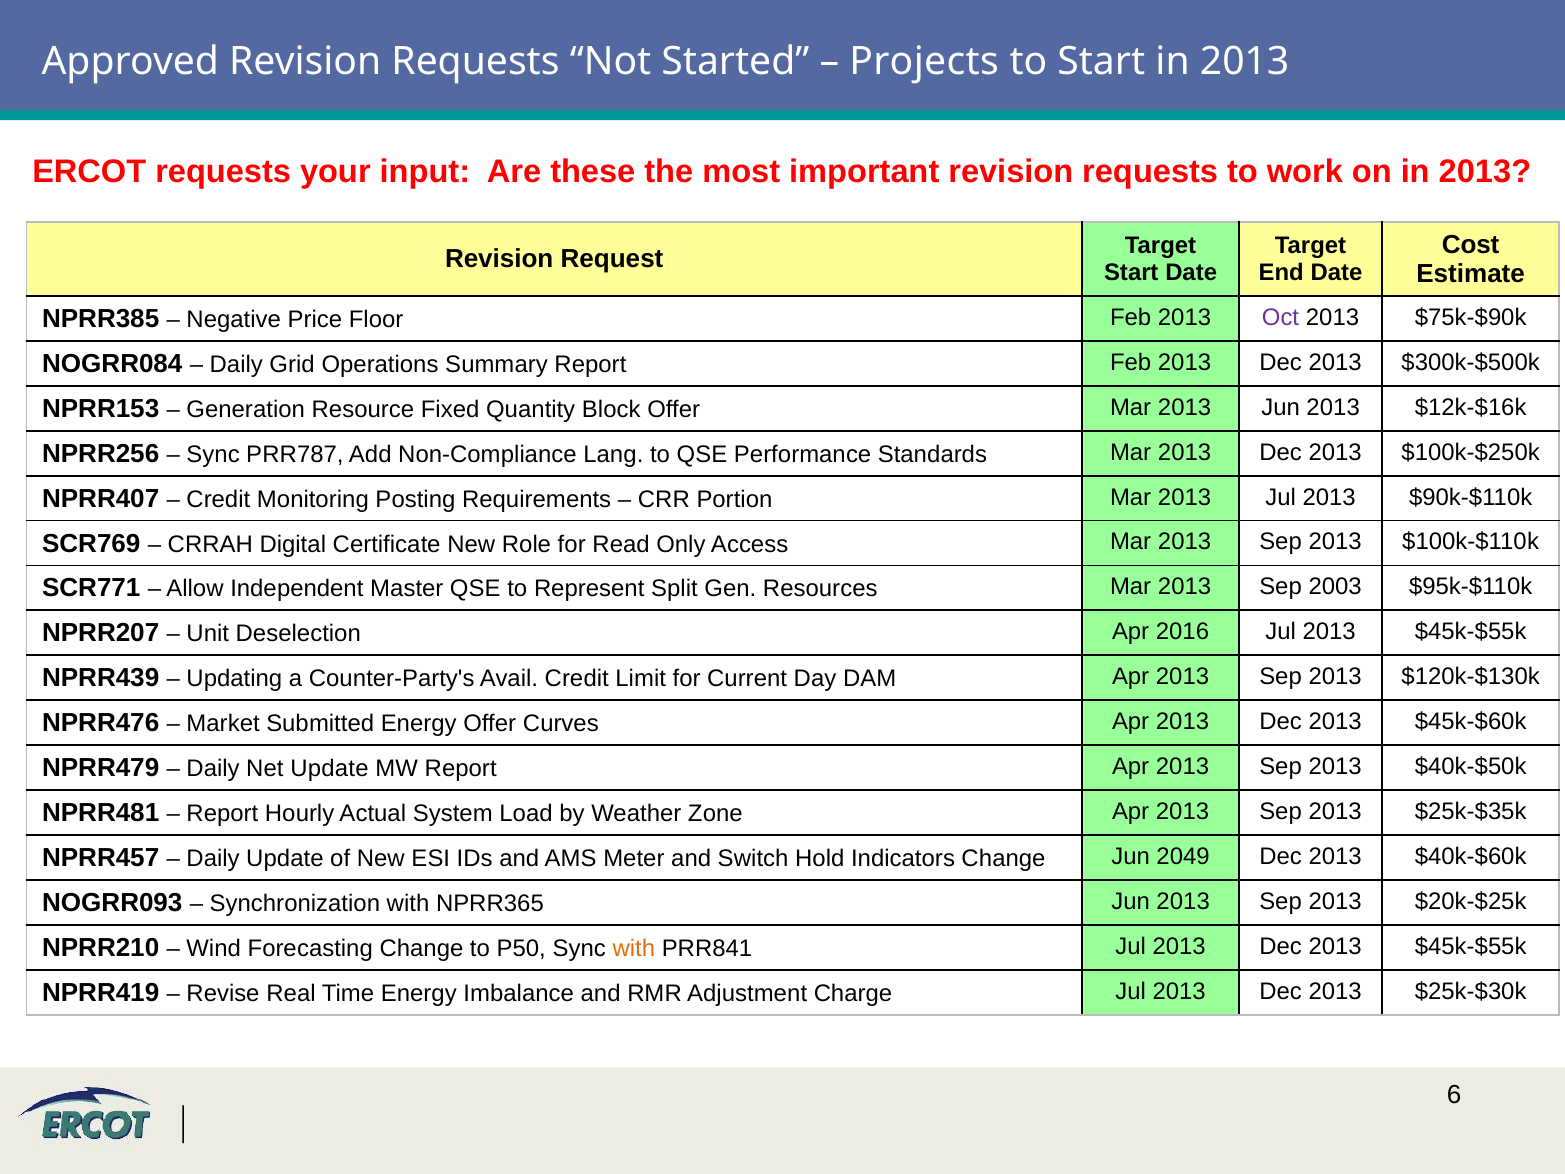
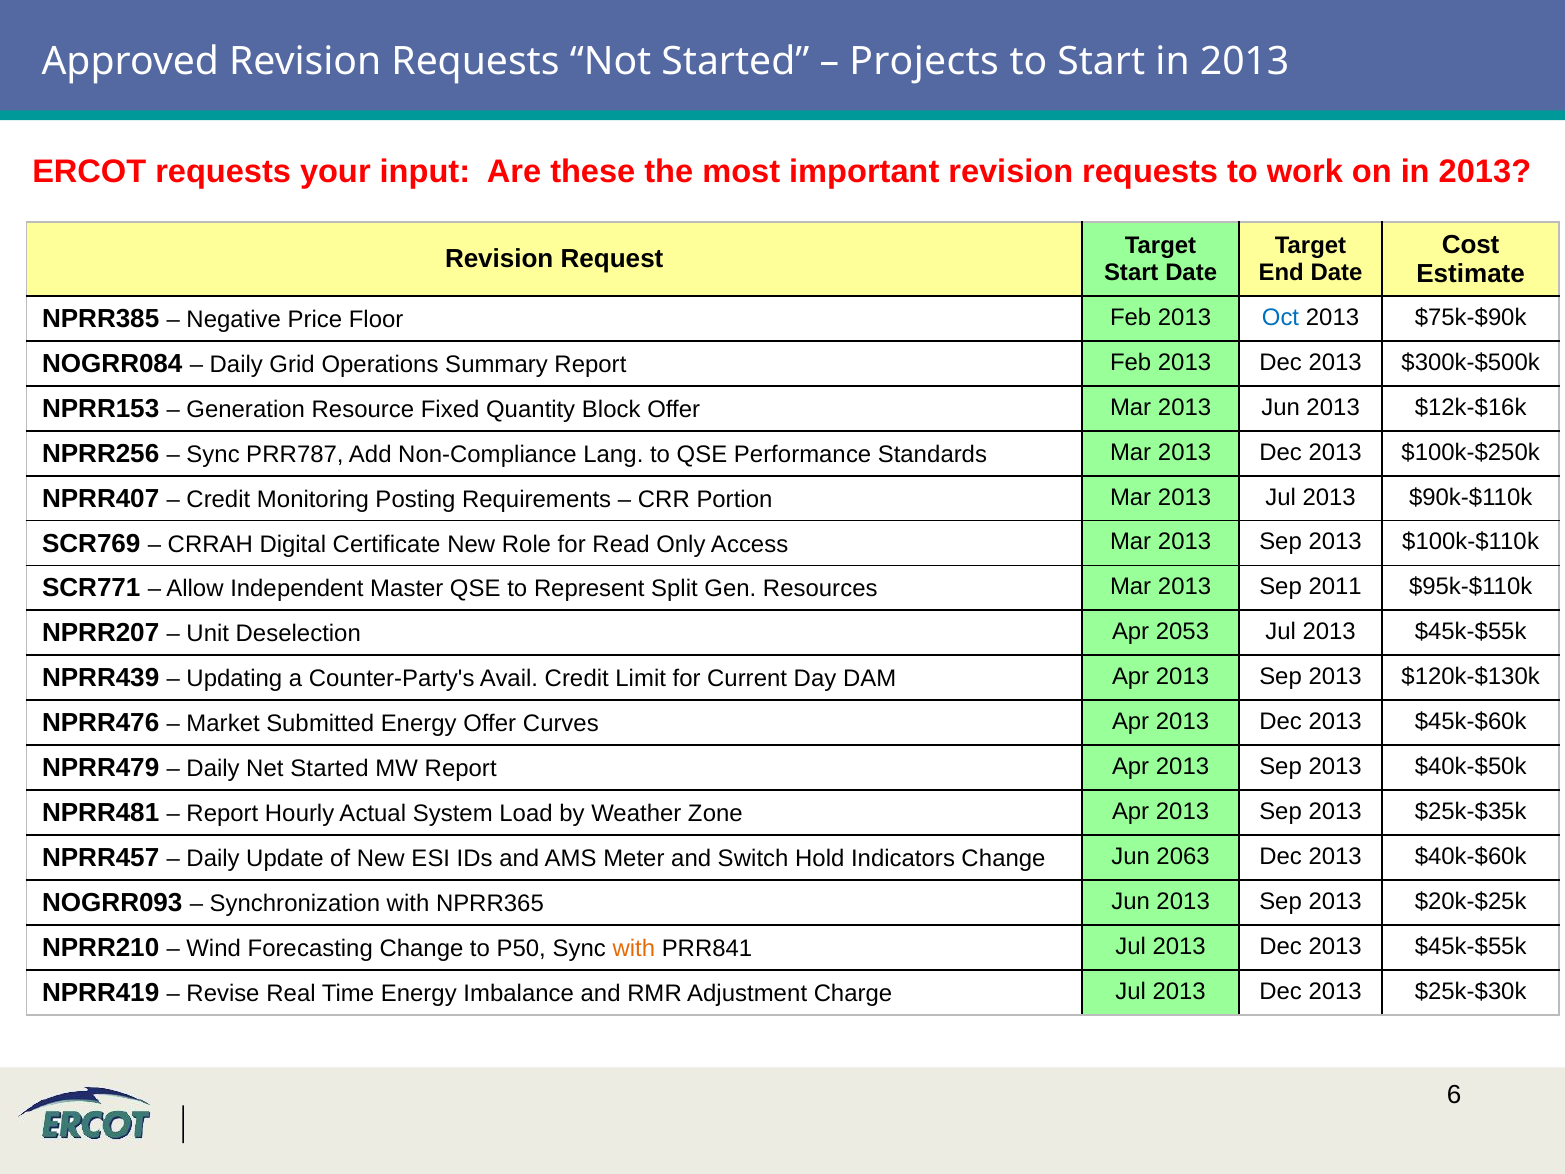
Oct colour: purple -> blue
2003: 2003 -> 2011
2016: 2016 -> 2053
Net Update: Update -> Started
2049: 2049 -> 2063
